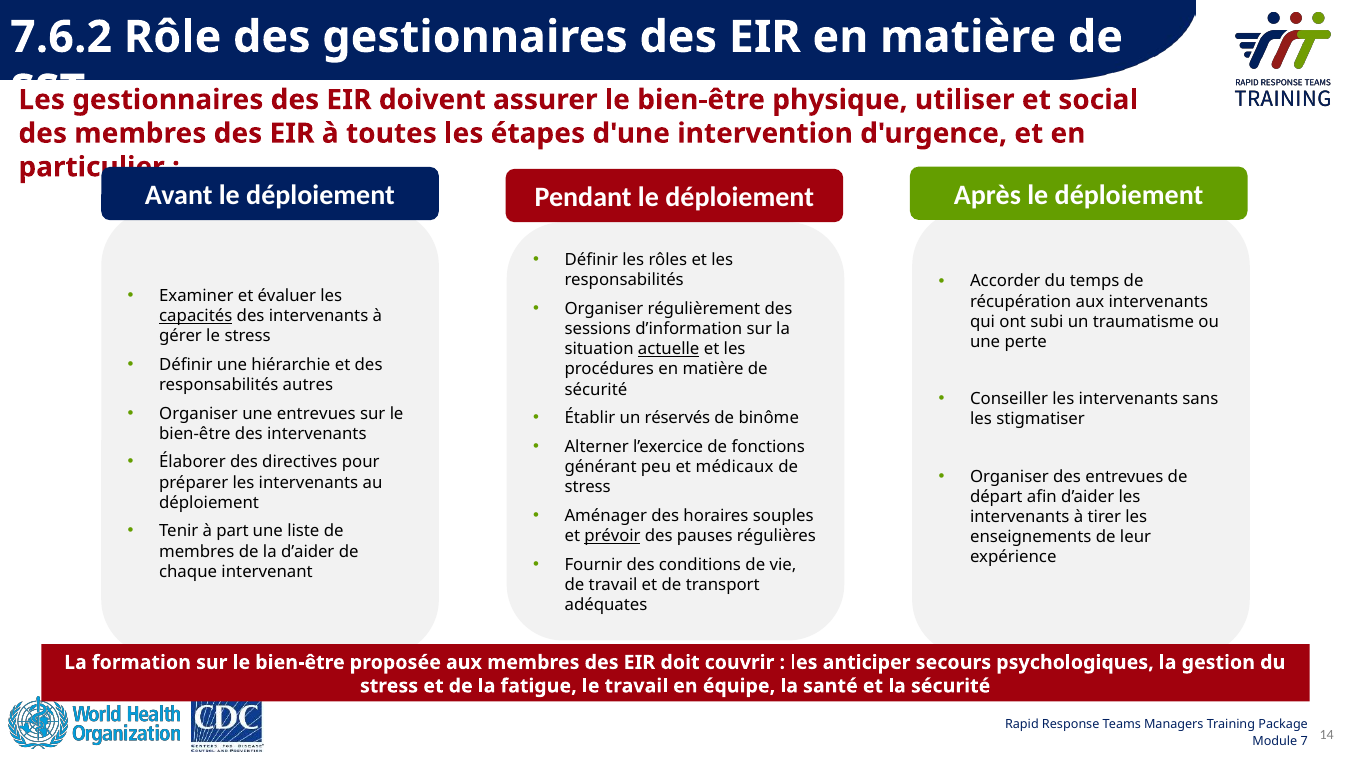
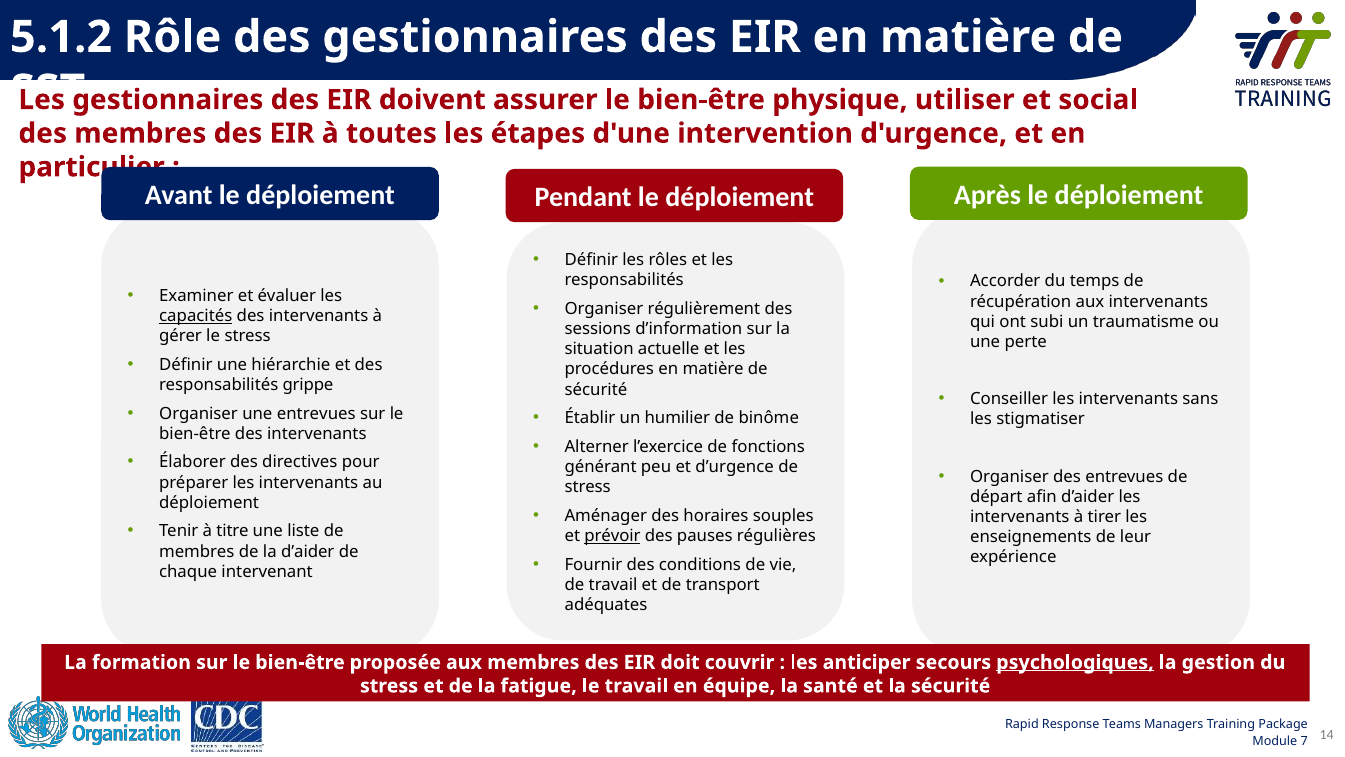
7.6.2: 7.6.2 -> 5.1.2
actuelle underline: present -> none
autres: autres -> grippe
réservés: réservés -> humilier
médicaux: médicaux -> dʼurgence
part: part -> titre
psychologiques underline: none -> present
